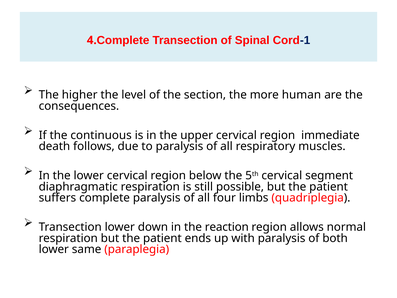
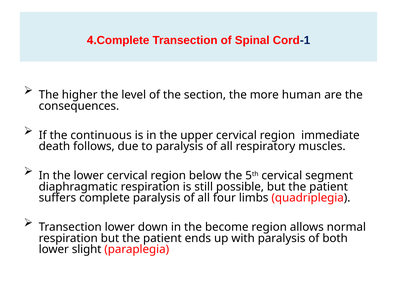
reaction: reaction -> become
same: same -> slight
